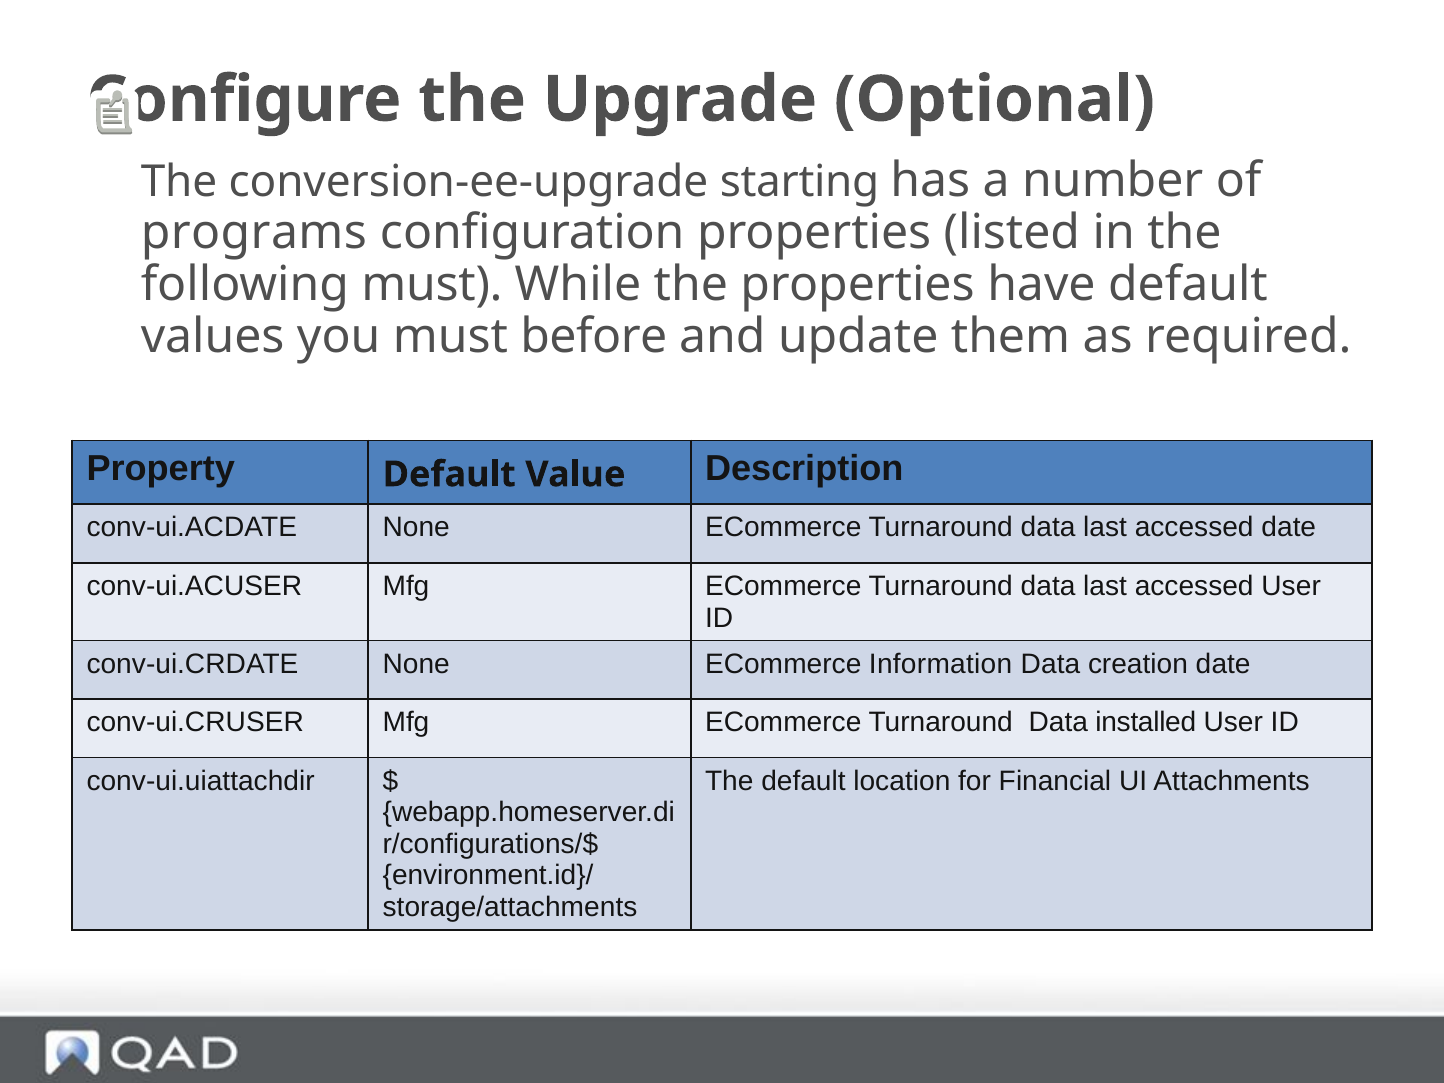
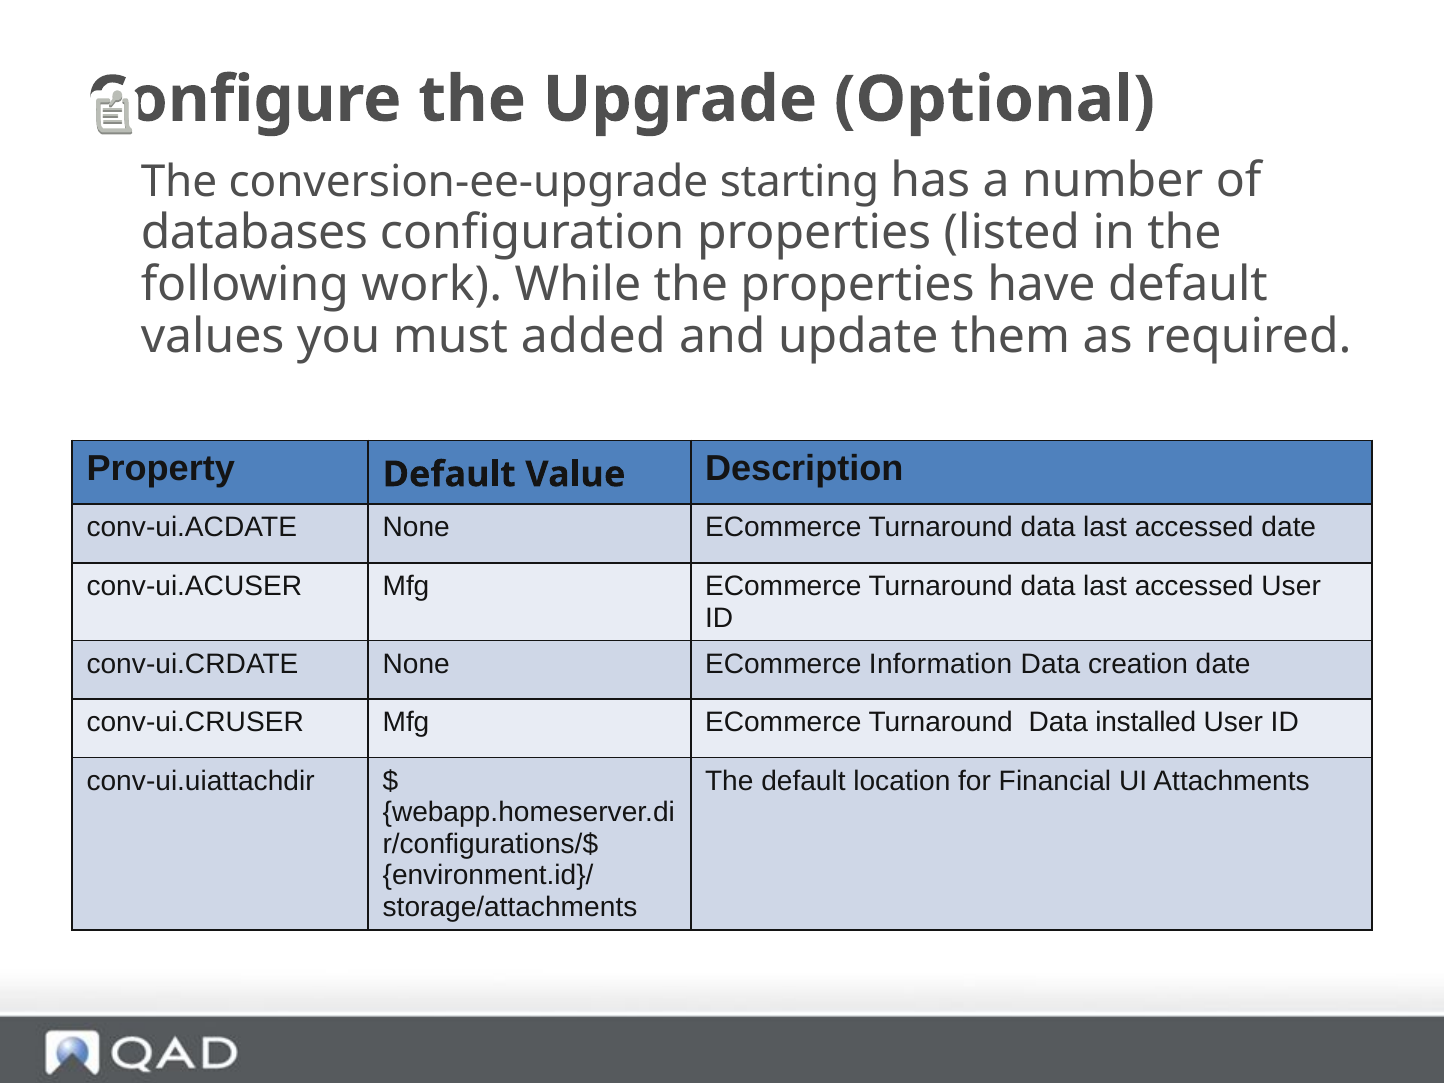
programs: programs -> databases
following must: must -> work
before: before -> added
